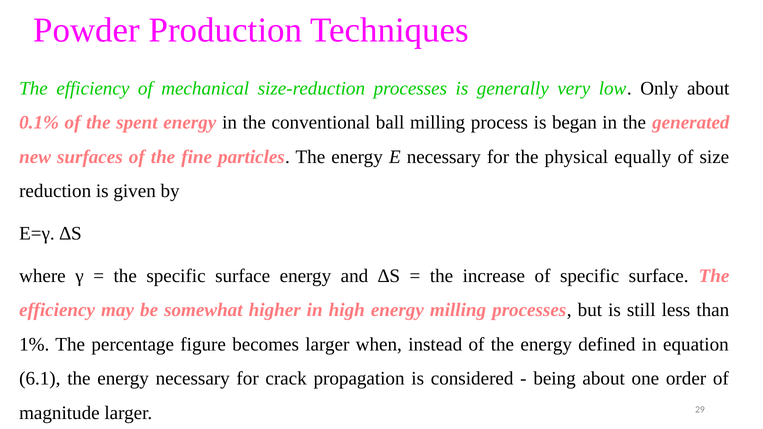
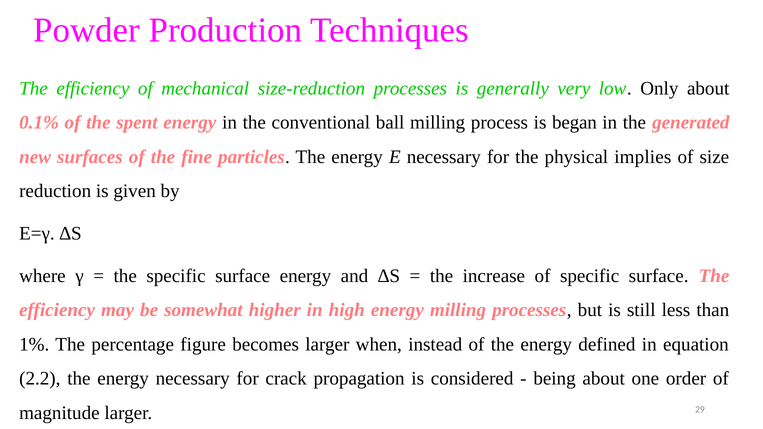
equally: equally -> implies
6.1: 6.1 -> 2.2
